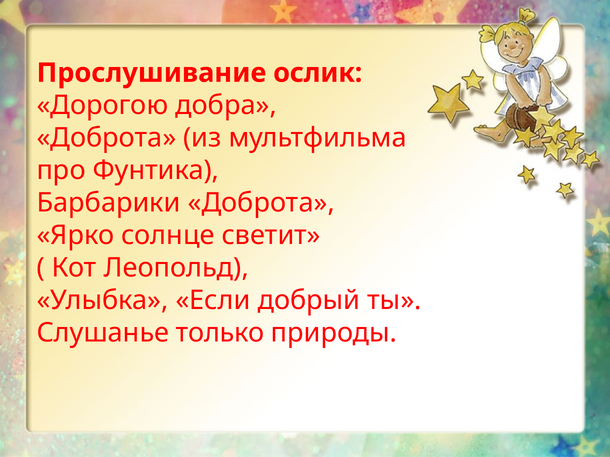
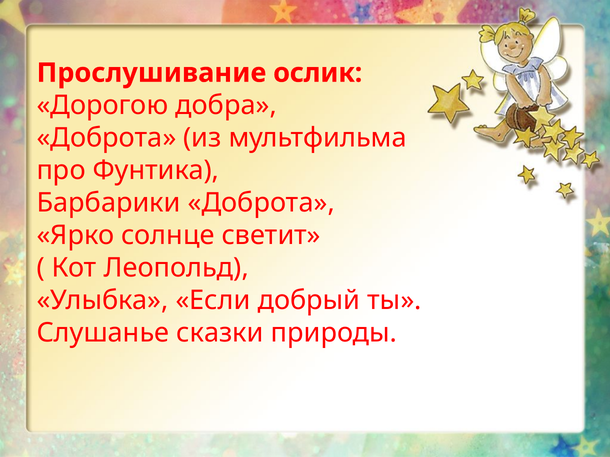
только: только -> сказки
